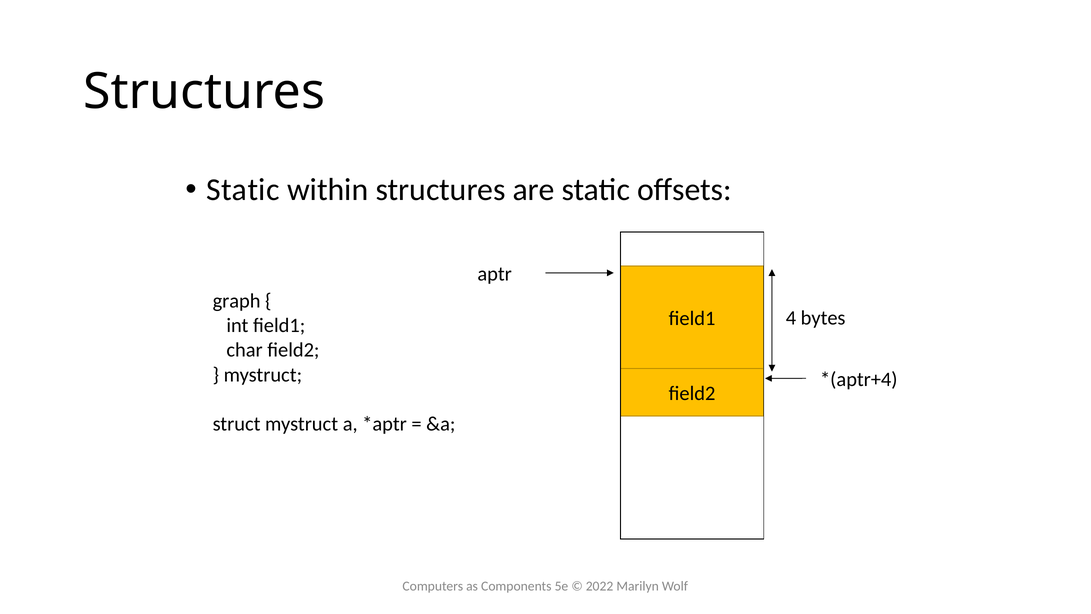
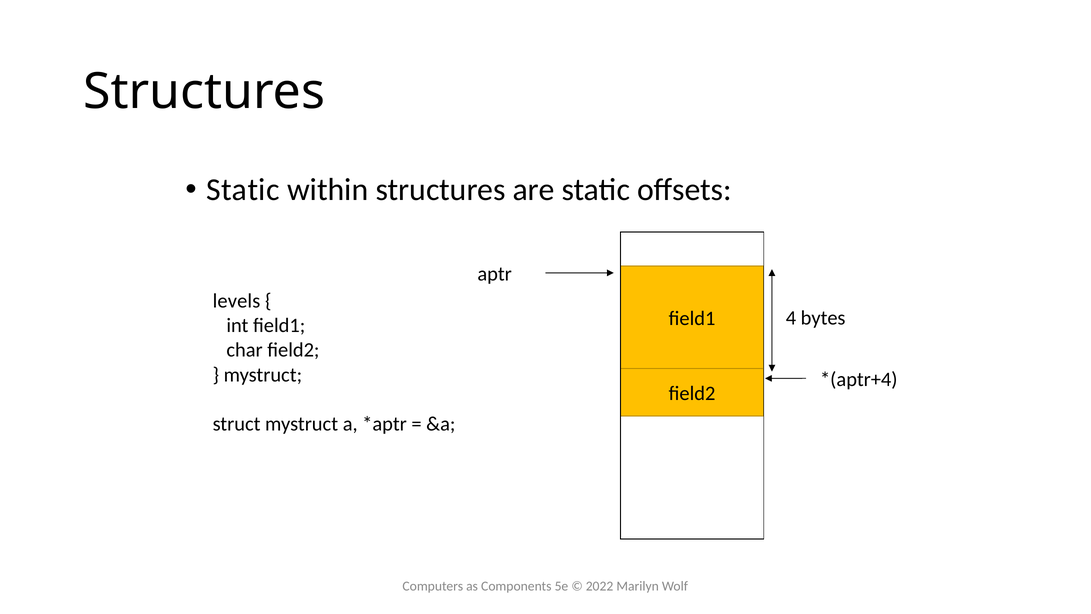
graph: graph -> levels
